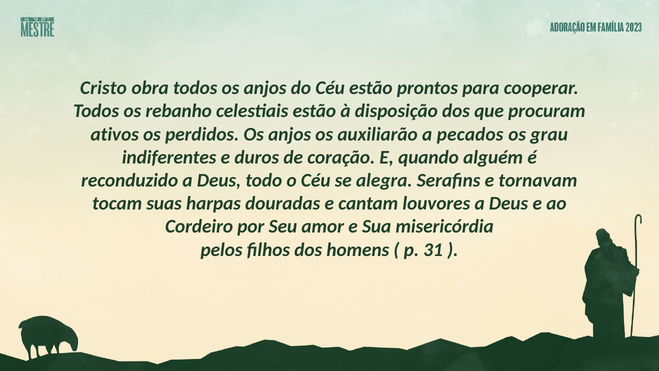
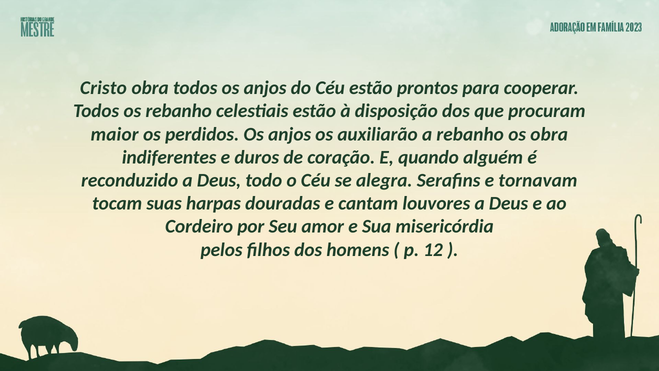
ativos: ativos -> maior
a pecados: pecados -> rebanho
os grau: grau -> obra
31: 31 -> 12
